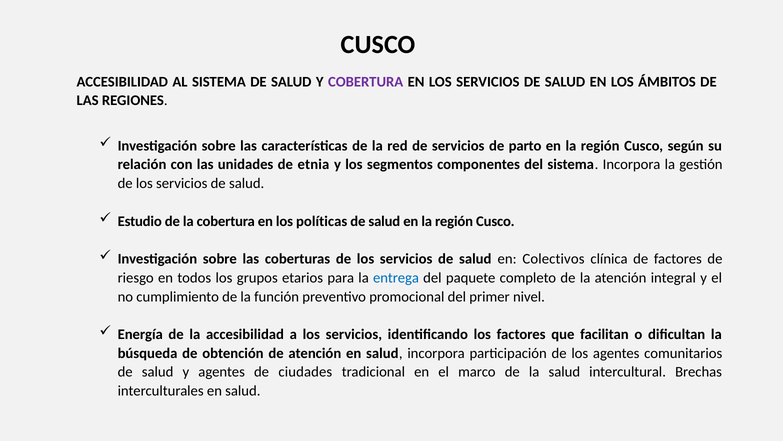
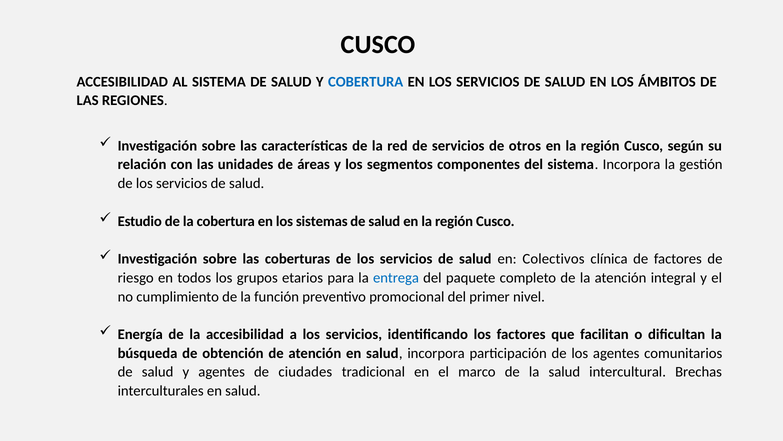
COBERTURA at (366, 82) colour: purple -> blue
parto: parto -> otros
etnia: etnia -> áreas
políticas: políticas -> sistemas
